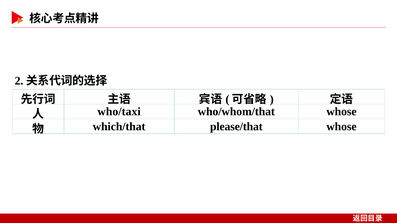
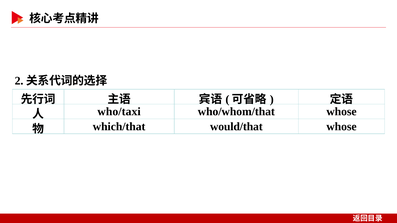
please/that: please/that -> would/that
